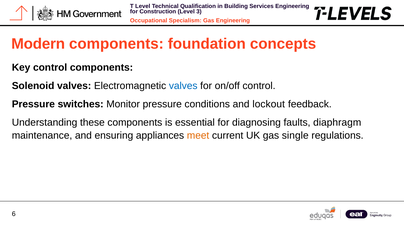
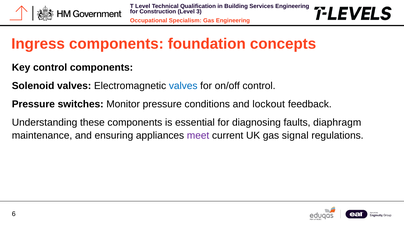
Modern: Modern -> Ingress
meet colour: orange -> purple
single: single -> signal
